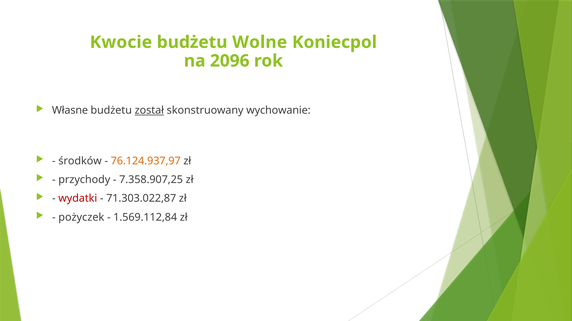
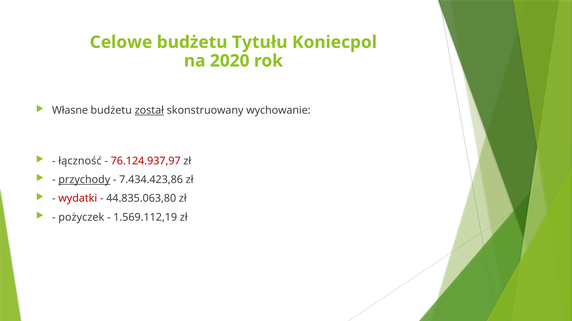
Kwocie: Kwocie -> Celowe
Wolne: Wolne -> Tytułu
2096: 2096 -> 2020
środków: środków -> łączność
76.124.937,97 colour: orange -> red
przychody underline: none -> present
7.358.907,25: 7.358.907,25 -> 7.434.423,86
71.303.022,87: 71.303.022,87 -> 44.835.063,80
1.569.112,84: 1.569.112,84 -> 1.569.112,19
